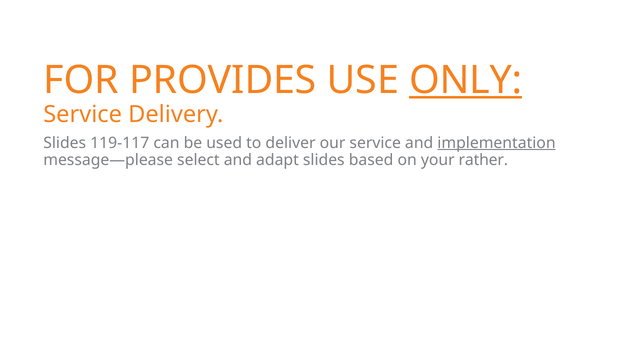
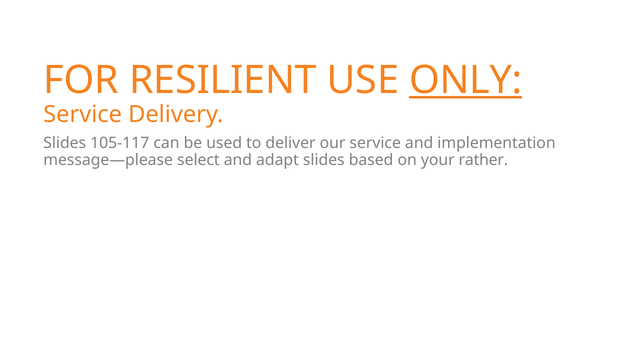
PROVIDES: PROVIDES -> RESILIENT
119-117: 119-117 -> 105-117
implementation underline: present -> none
